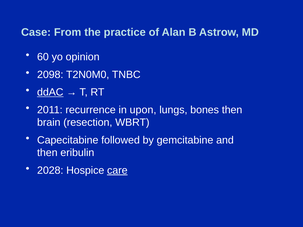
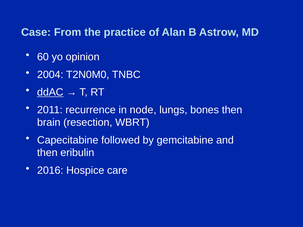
2098: 2098 -> 2004
upon: upon -> node
2028: 2028 -> 2016
care underline: present -> none
